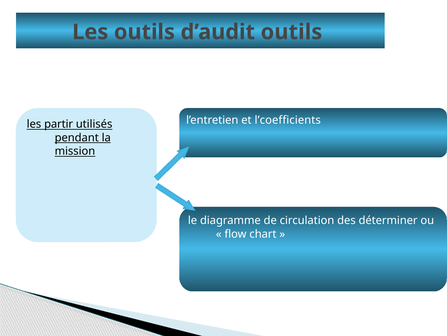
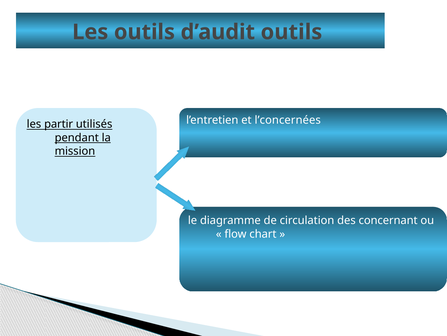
l’coefficients: l’coefficients -> l’concernées
déterminer: déterminer -> concernant
